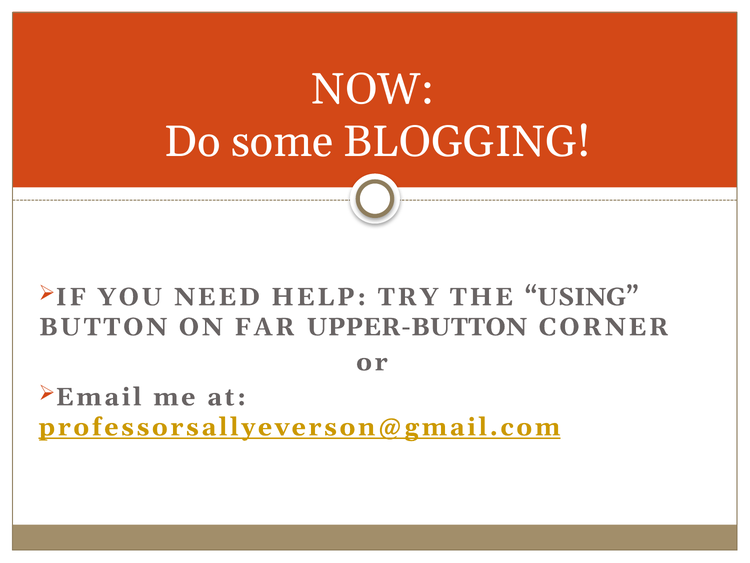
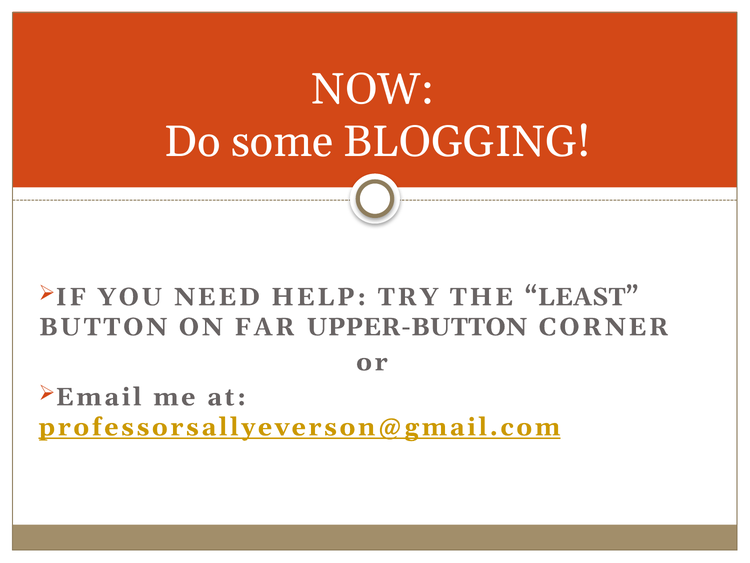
USING: USING -> LEAST
